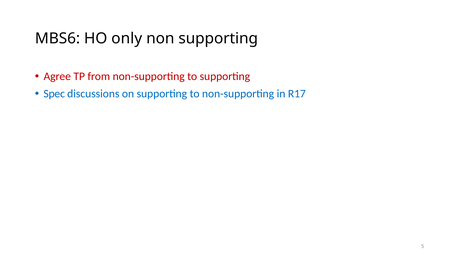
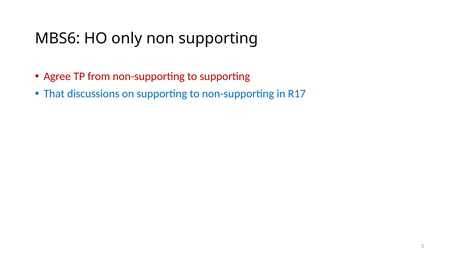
Spec: Spec -> That
